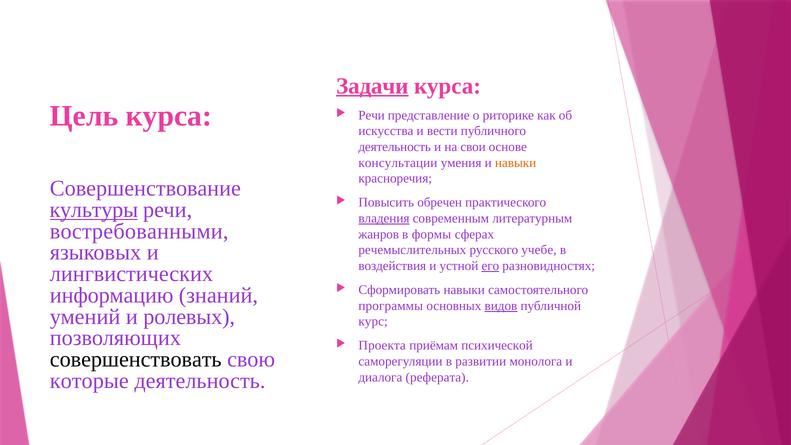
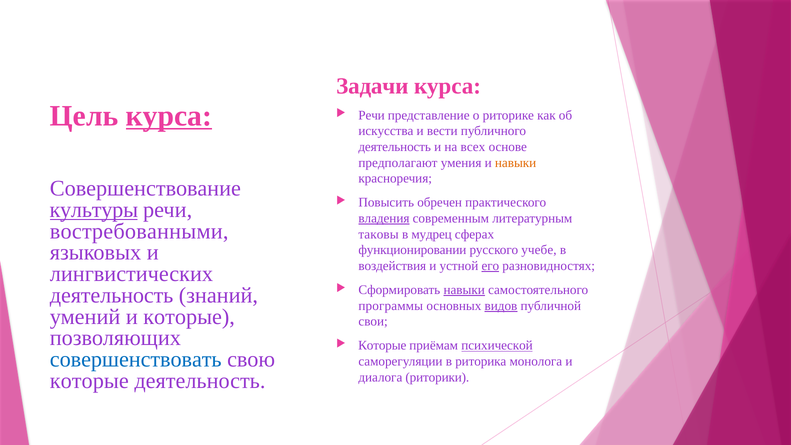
Задачи underline: present -> none
курса at (169, 116) underline: none -> present
свои: свои -> всех
консультации: консультации -> предполагают
жанров: жанров -> таковы
формы: формы -> мудрец
речемыслительных: речемыслительных -> функционировании
навыки at (464, 290) underline: none -> present
информацию at (112, 295): информацию -> деятельность
и ролевых: ролевых -> которые
курс: курс -> свои
Проекта at (382, 346): Проекта -> Которые
психической underline: none -> present
совершенствовать colour: black -> blue
развитии: развитии -> риторика
реферата: реферата -> риторики
